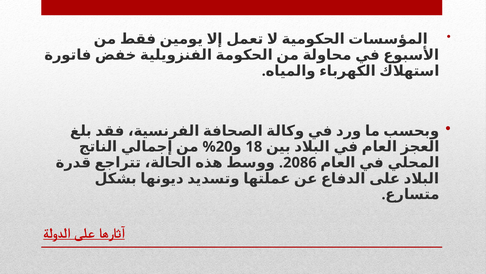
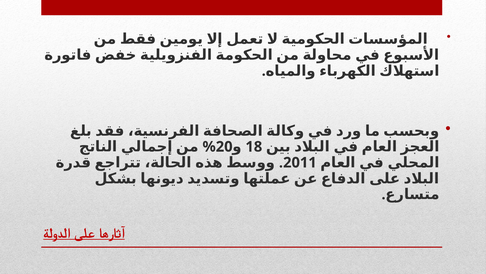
2086: 2086 -> 2011
